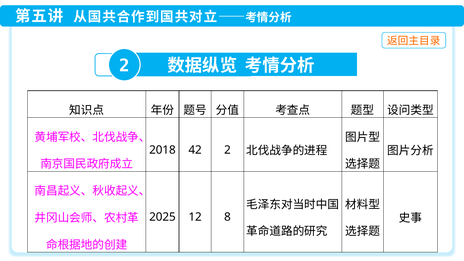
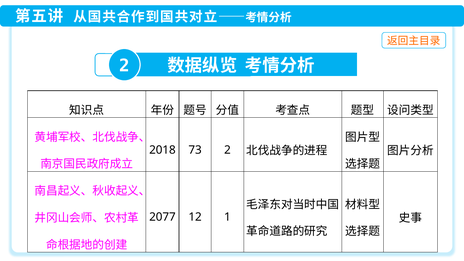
42: 42 -> 73
2025: 2025 -> 2077
8: 8 -> 1
